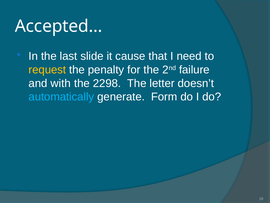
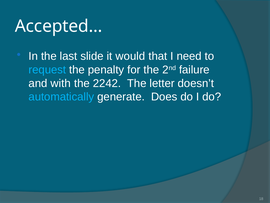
cause: cause -> would
request colour: yellow -> light blue
2298: 2298 -> 2242
Form: Form -> Does
